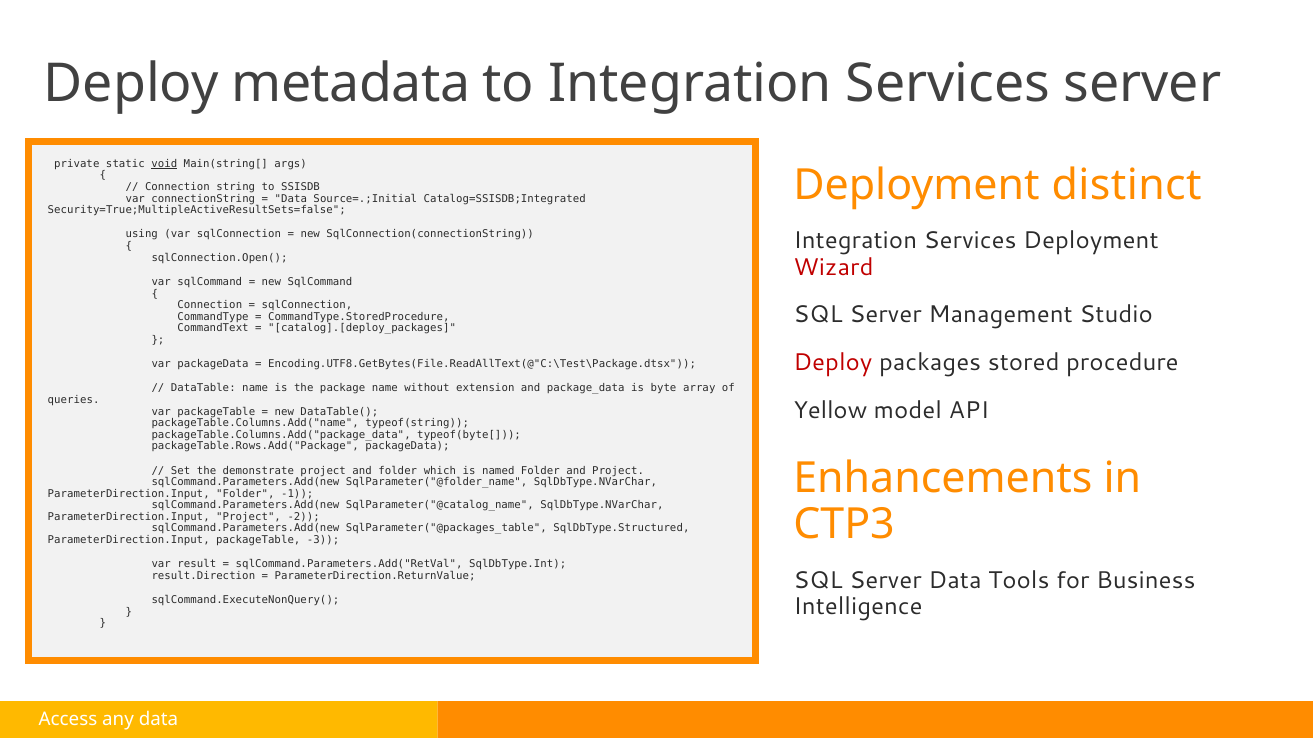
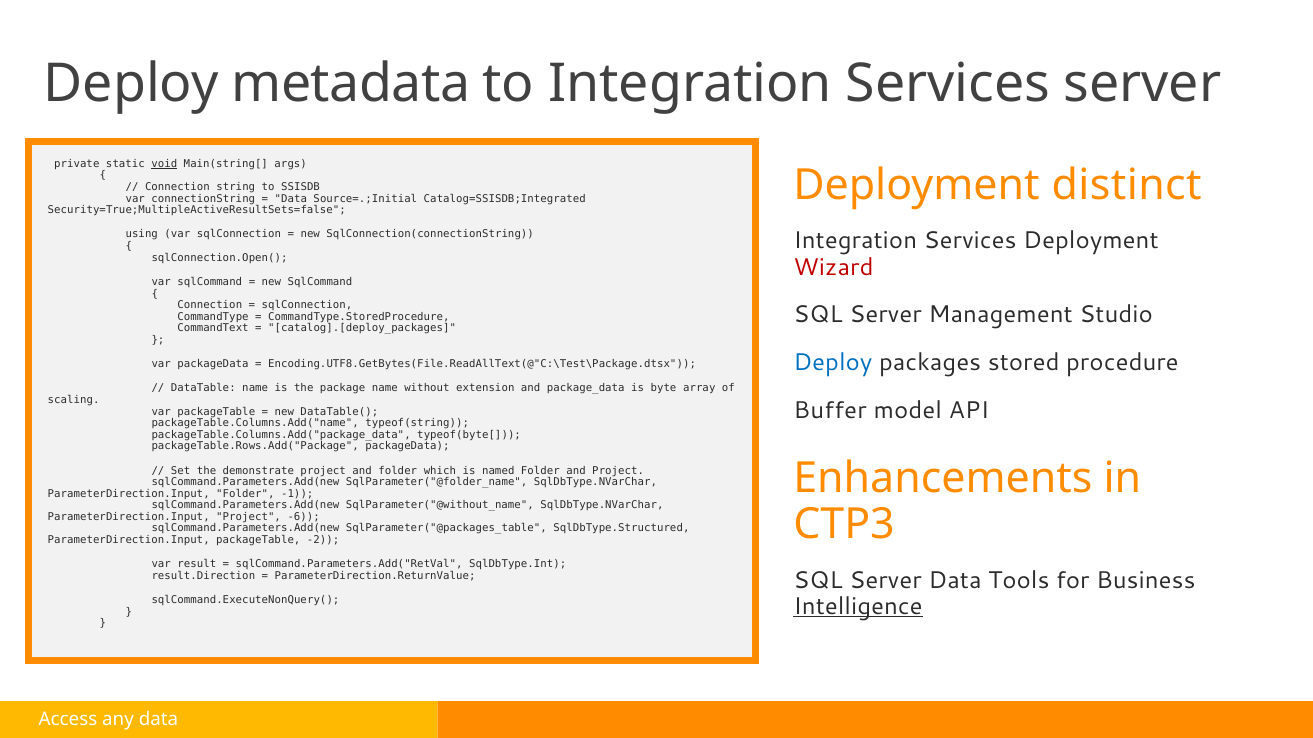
Deploy at (833, 363) colour: red -> blue
queries: queries -> scaling
Yellow: Yellow -> Buffer
SqlParameter("@catalog_name: SqlParameter("@catalog_name -> SqlParameter("@without_name
-2: -2 -> -6
-3: -3 -> -2
Intelligence underline: none -> present
